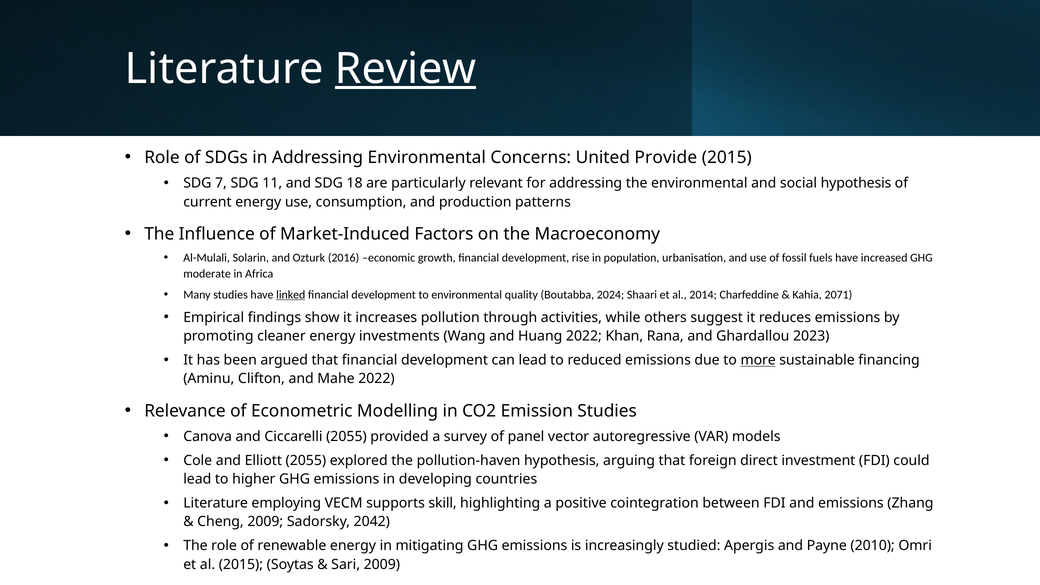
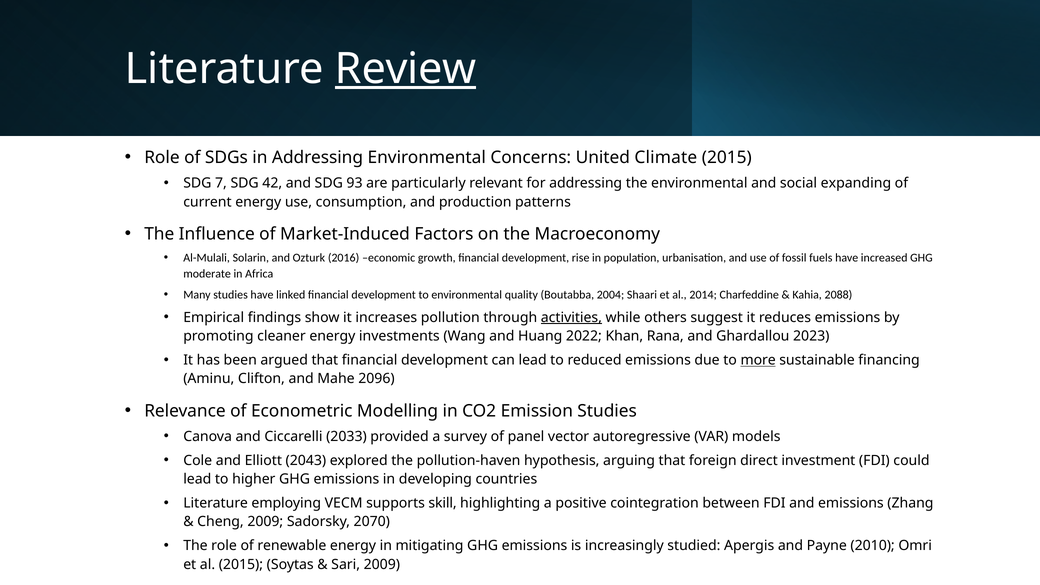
Provide: Provide -> Climate
11: 11 -> 42
18: 18 -> 93
social hypothesis: hypothesis -> expanding
linked underline: present -> none
2024: 2024 -> 2004
2071: 2071 -> 2088
activities underline: none -> present
Mahe 2022: 2022 -> 2096
Ciccarelli 2055: 2055 -> 2033
Elliott 2055: 2055 -> 2043
2042: 2042 -> 2070
